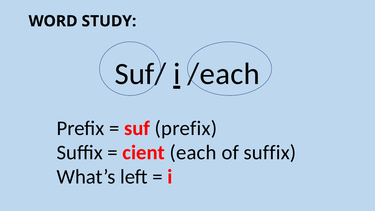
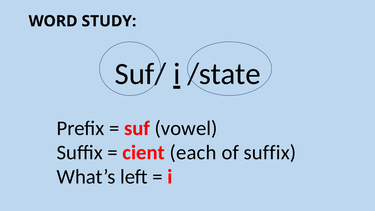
/each: /each -> /state
suf prefix: prefix -> vowel
